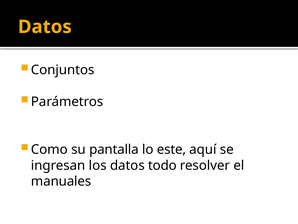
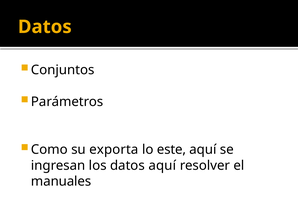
pantalla: pantalla -> exporta
datos todo: todo -> aquí
